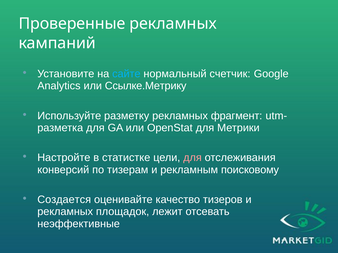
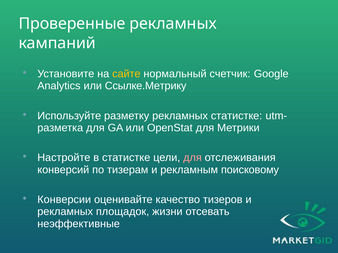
сайте colour: light blue -> yellow
рекламных фрагмент: фрагмент -> статистке
Создается: Создается -> Конверсии
лежит: лежит -> жизни
